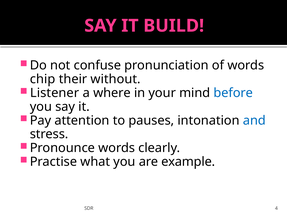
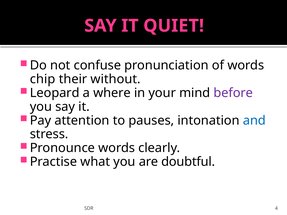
BUILD: BUILD -> QUIET
Listener: Listener -> Leopard
before colour: blue -> purple
example: example -> doubtful
